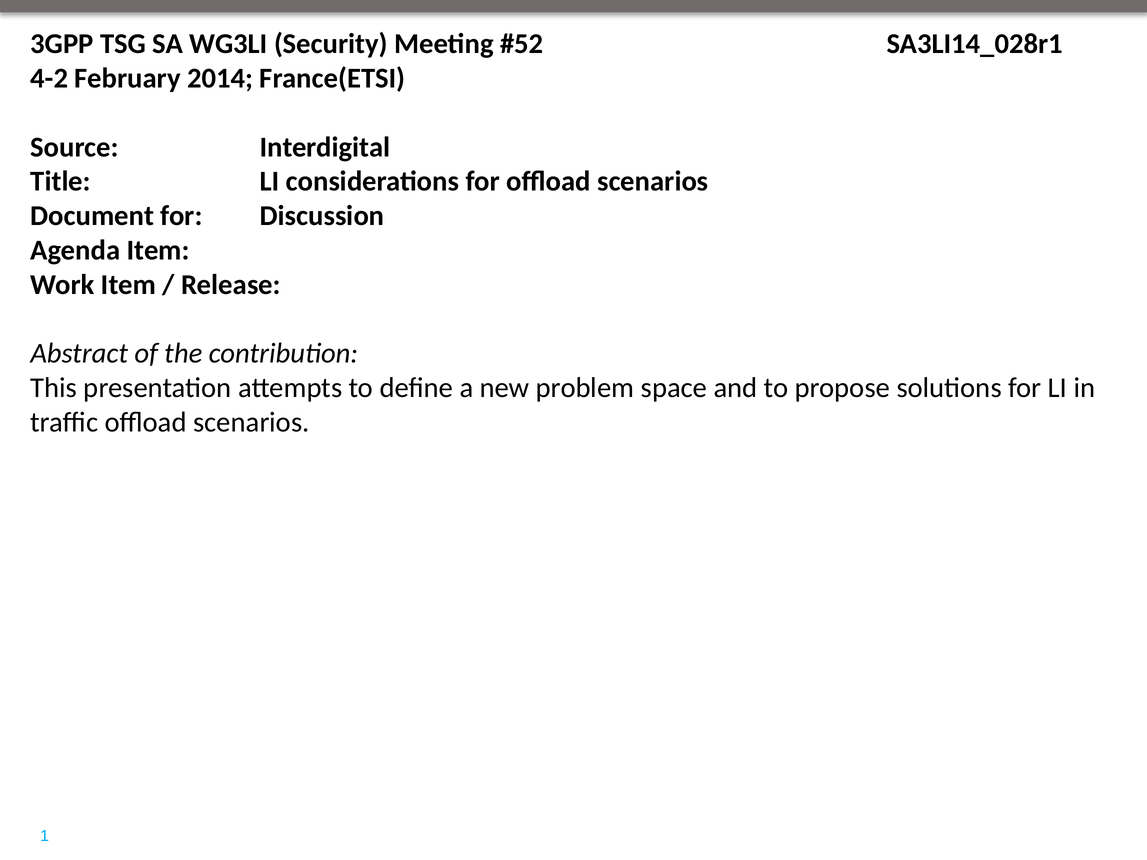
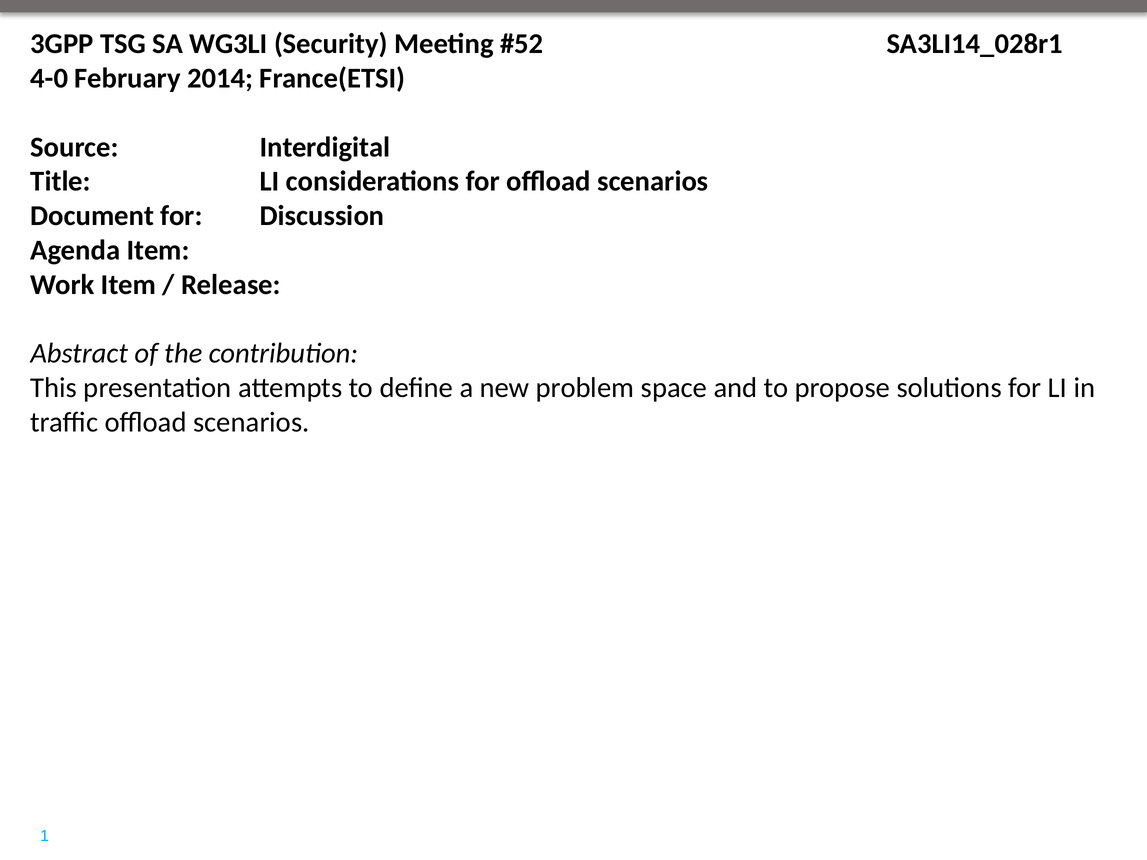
4-2: 4-2 -> 4-0
